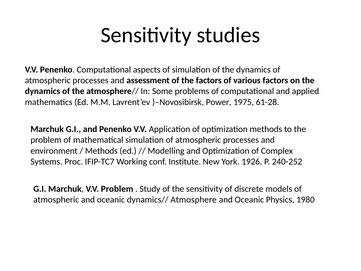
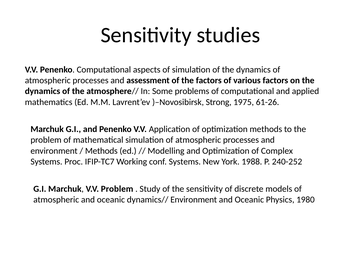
Power: Power -> Strong
61-28: 61-28 -> 61-26
conf Institute: Institute -> Systems
1926: 1926 -> 1988
dynamics// Atmosphere: Atmosphere -> Environment
